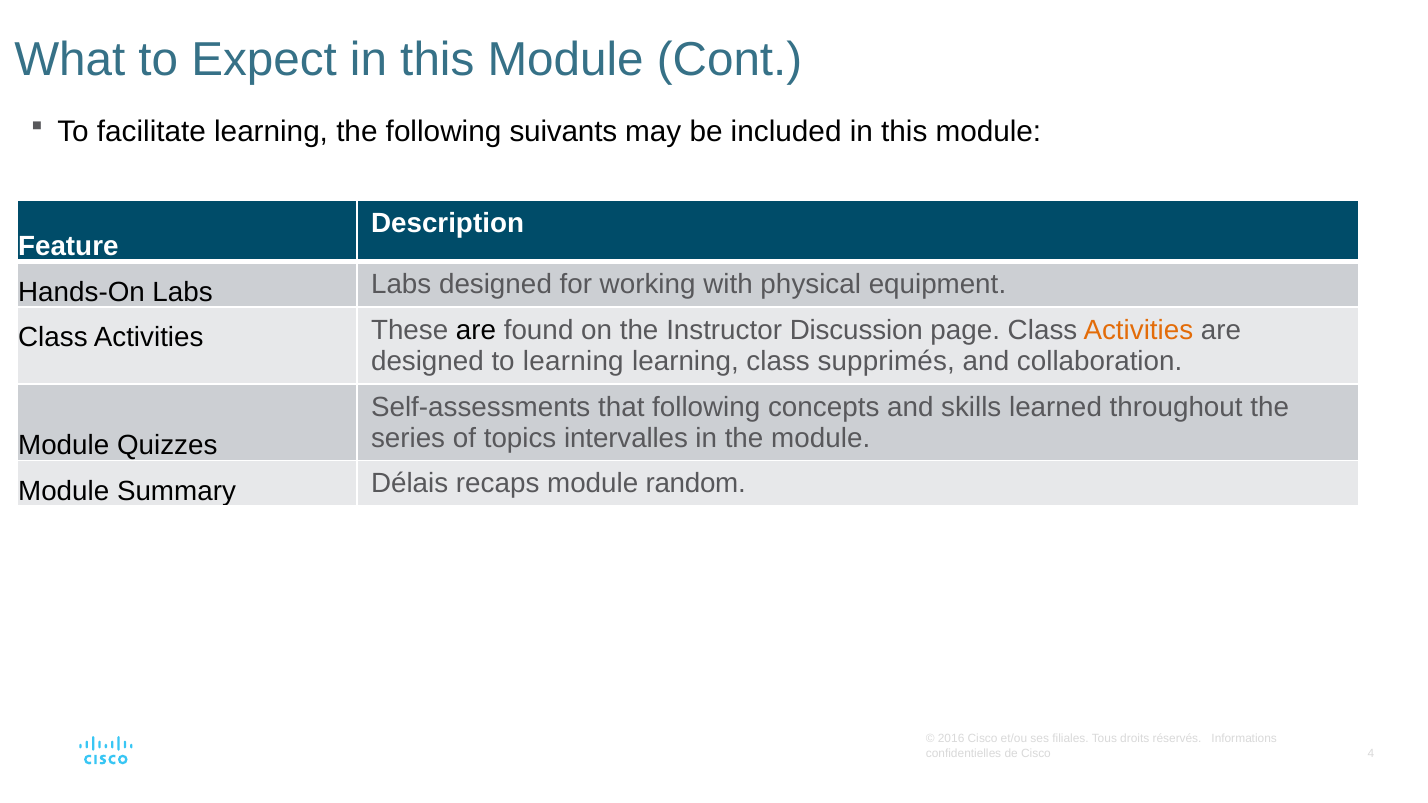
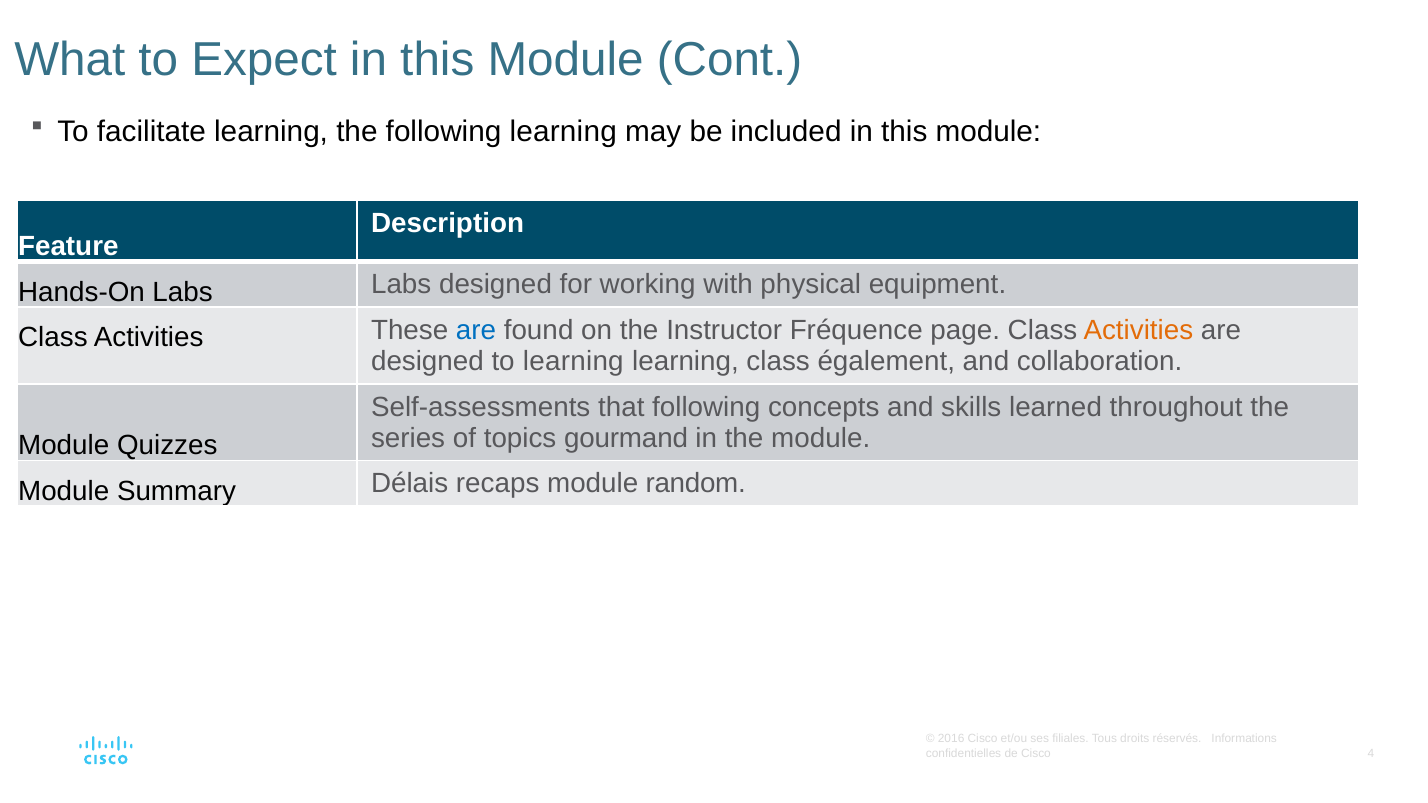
following suivants: suivants -> learning
are at (476, 330) colour: black -> blue
Discussion: Discussion -> Fréquence
supprimés: supprimés -> également
intervalles: intervalles -> gourmand
